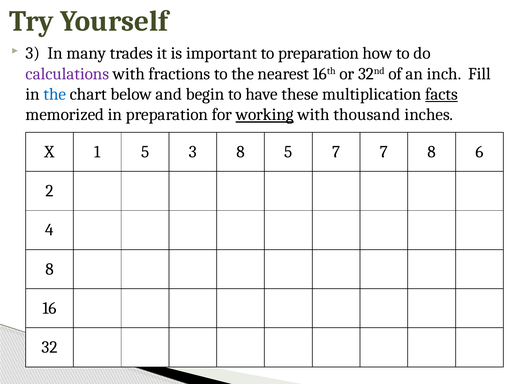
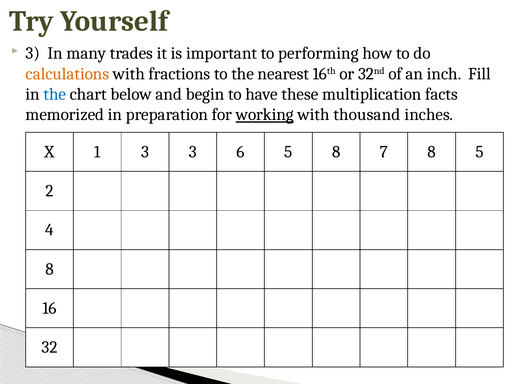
to preparation: preparation -> performing
calculations colour: purple -> orange
facts underline: present -> none
1 5: 5 -> 3
3 8: 8 -> 6
5 7: 7 -> 8
8 6: 6 -> 5
